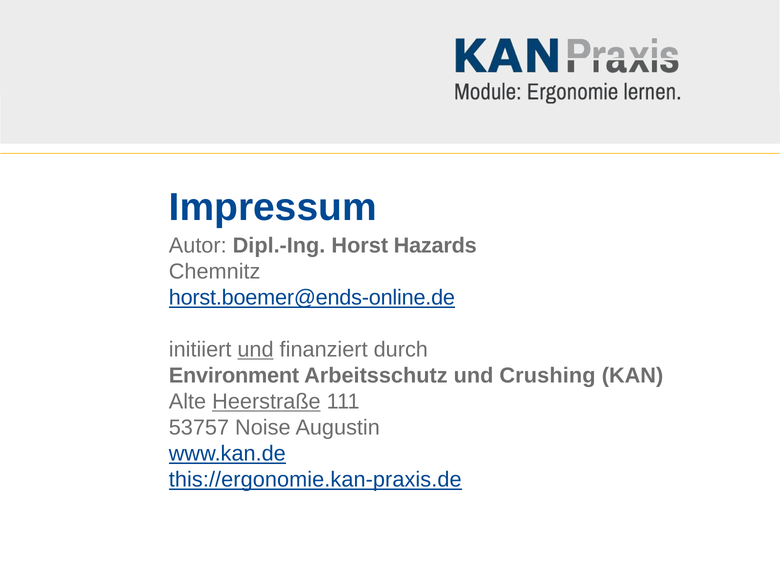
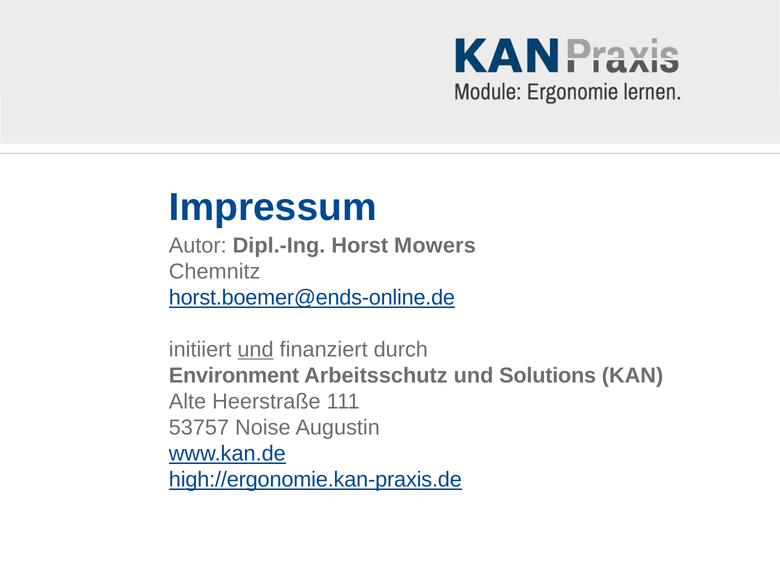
Hazards: Hazards -> Mowers
Crushing: Crushing -> Solutions
Heerstraße underline: present -> none
this://ergonomie.kan-praxis.de: this://ergonomie.kan-praxis.de -> high://ergonomie.kan-praxis.de
